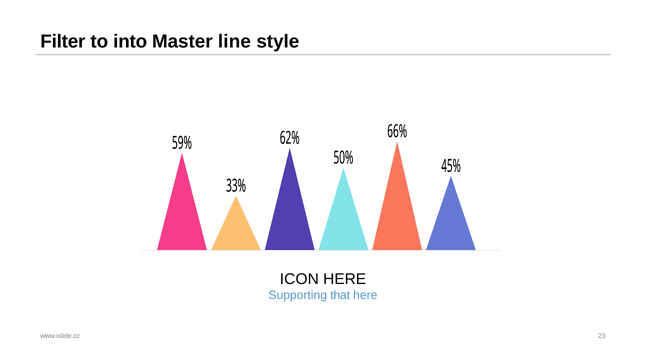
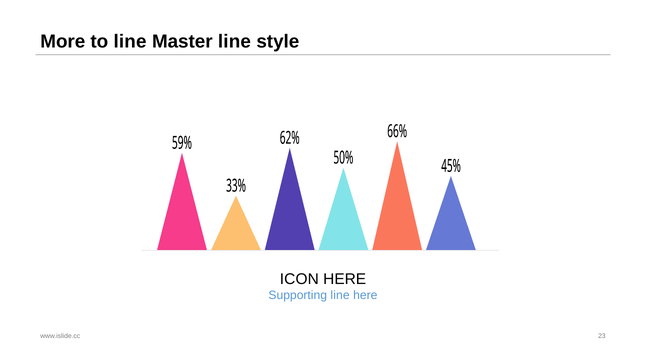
Filter: Filter -> More
to into: into -> line
Supporting that: that -> line
